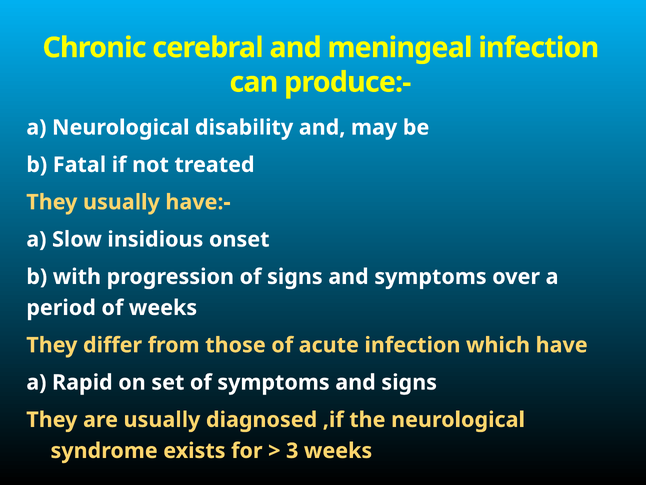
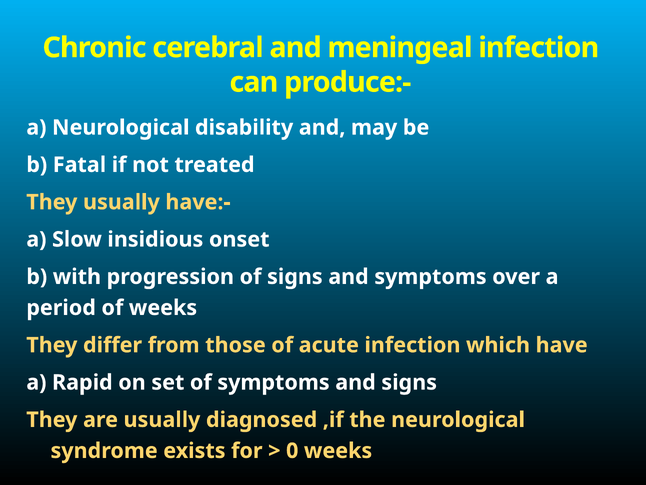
3: 3 -> 0
